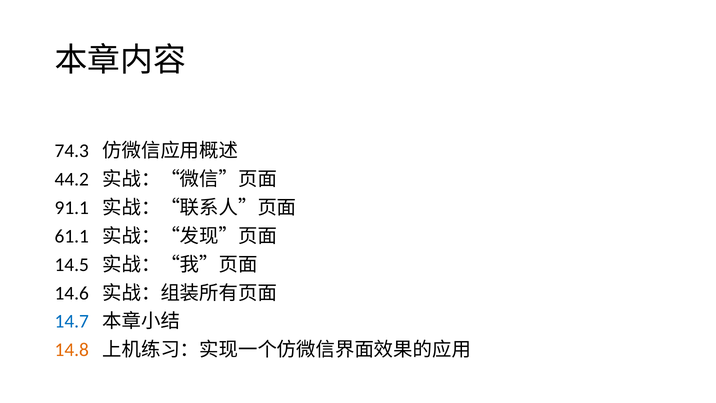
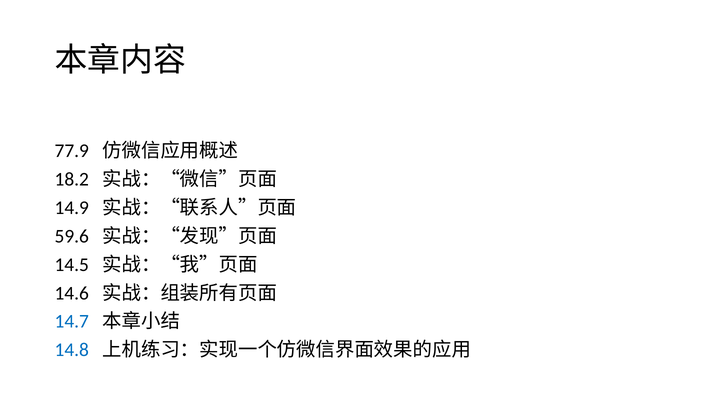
74.3: 74.3 -> 77.9
44.2: 44.2 -> 18.2
91.1: 91.1 -> 14.9
61.1: 61.1 -> 59.6
14.8 colour: orange -> blue
